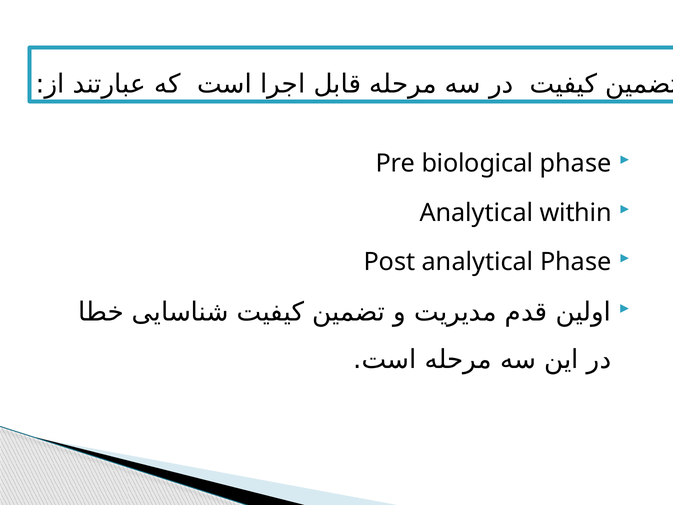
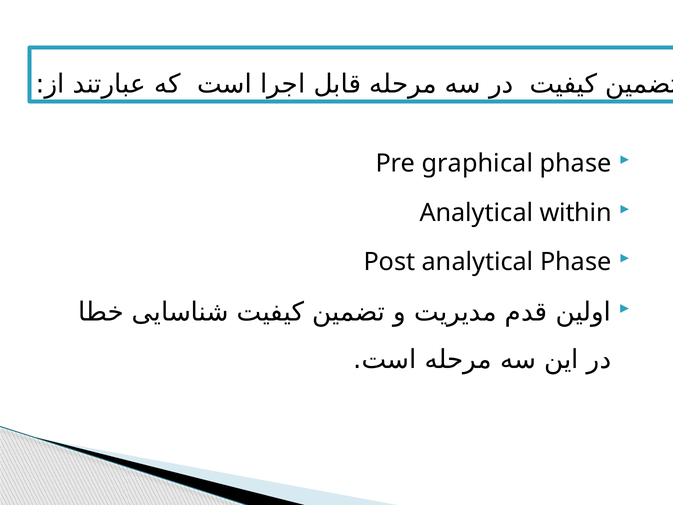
biological: biological -> graphical
